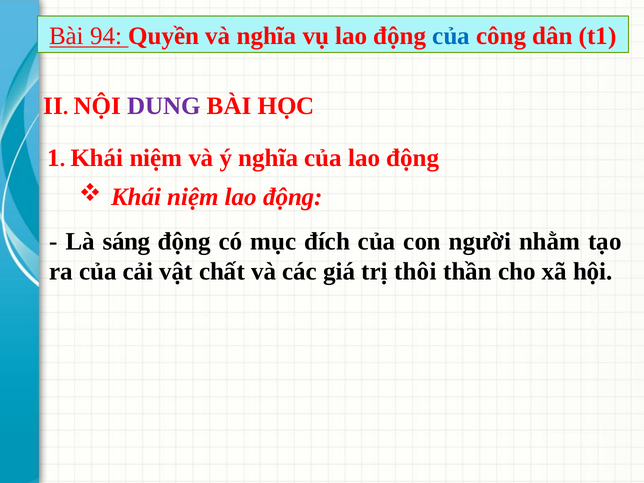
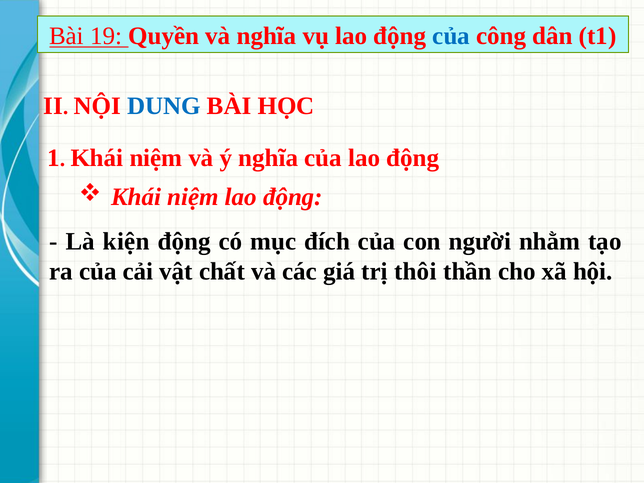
94: 94 -> 19
DUNG colour: purple -> blue
sáng: sáng -> kiện
